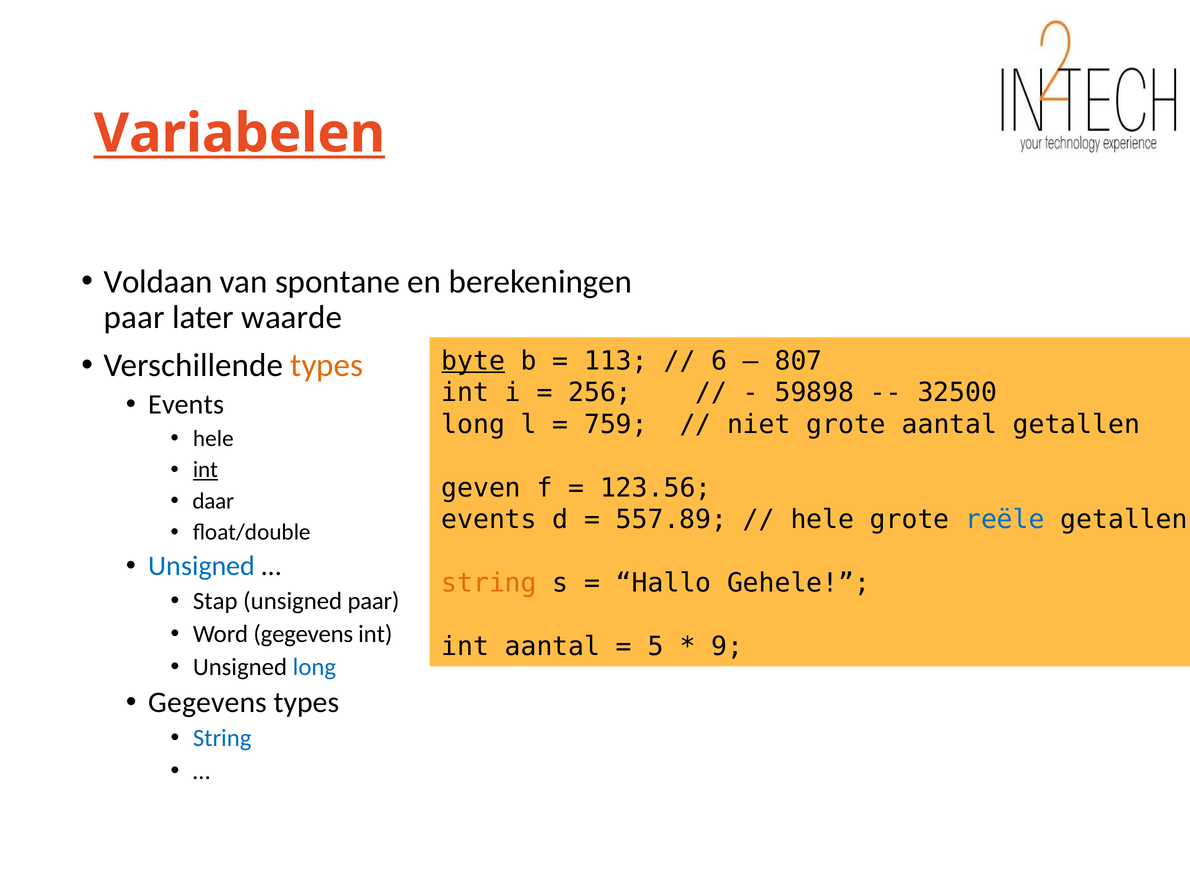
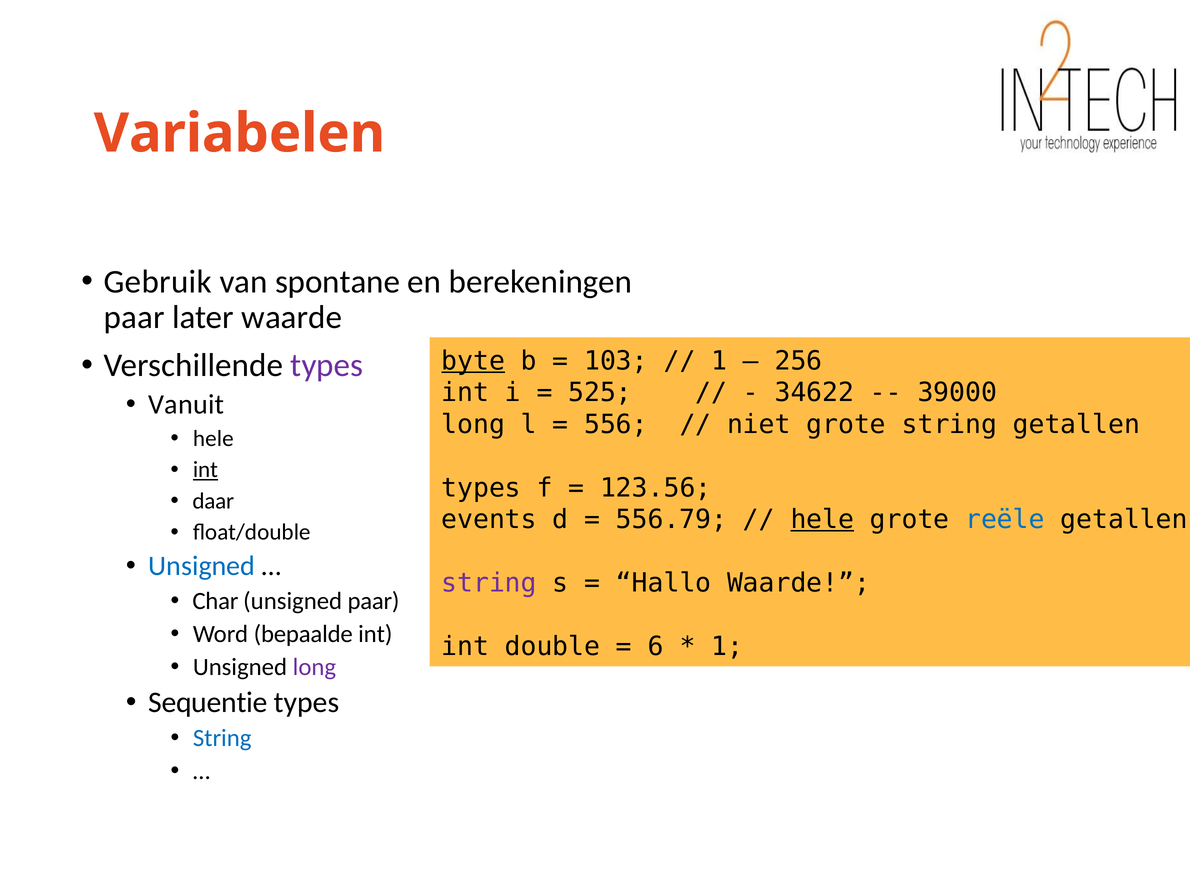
Variabelen underline: present -> none
Voldaan: Voldaan -> Gebruik
types at (327, 365) colour: orange -> purple
113: 113 -> 103
6 at (719, 361): 6 -> 1
807: 807 -> 256
256: 256 -> 525
59898: 59898 -> 34622
32500: 32500 -> 39000
Events at (186, 404): Events -> Vanuit
759: 759 -> 556
grote aantal: aantal -> string
geven at (481, 488): geven -> types
557.89: 557.89 -> 556.79
hele at (822, 519) underline: none -> present
string at (489, 583) colour: orange -> purple
Hallo Gehele: Gehele -> Waarde
Stap: Stap -> Char
Word gegevens: gegevens -> bepaalde
int aantal: aantal -> double
5: 5 -> 6
9 at (727, 646): 9 -> 1
long at (314, 667) colour: blue -> purple
Gegevens at (208, 702): Gegevens -> Sequentie
